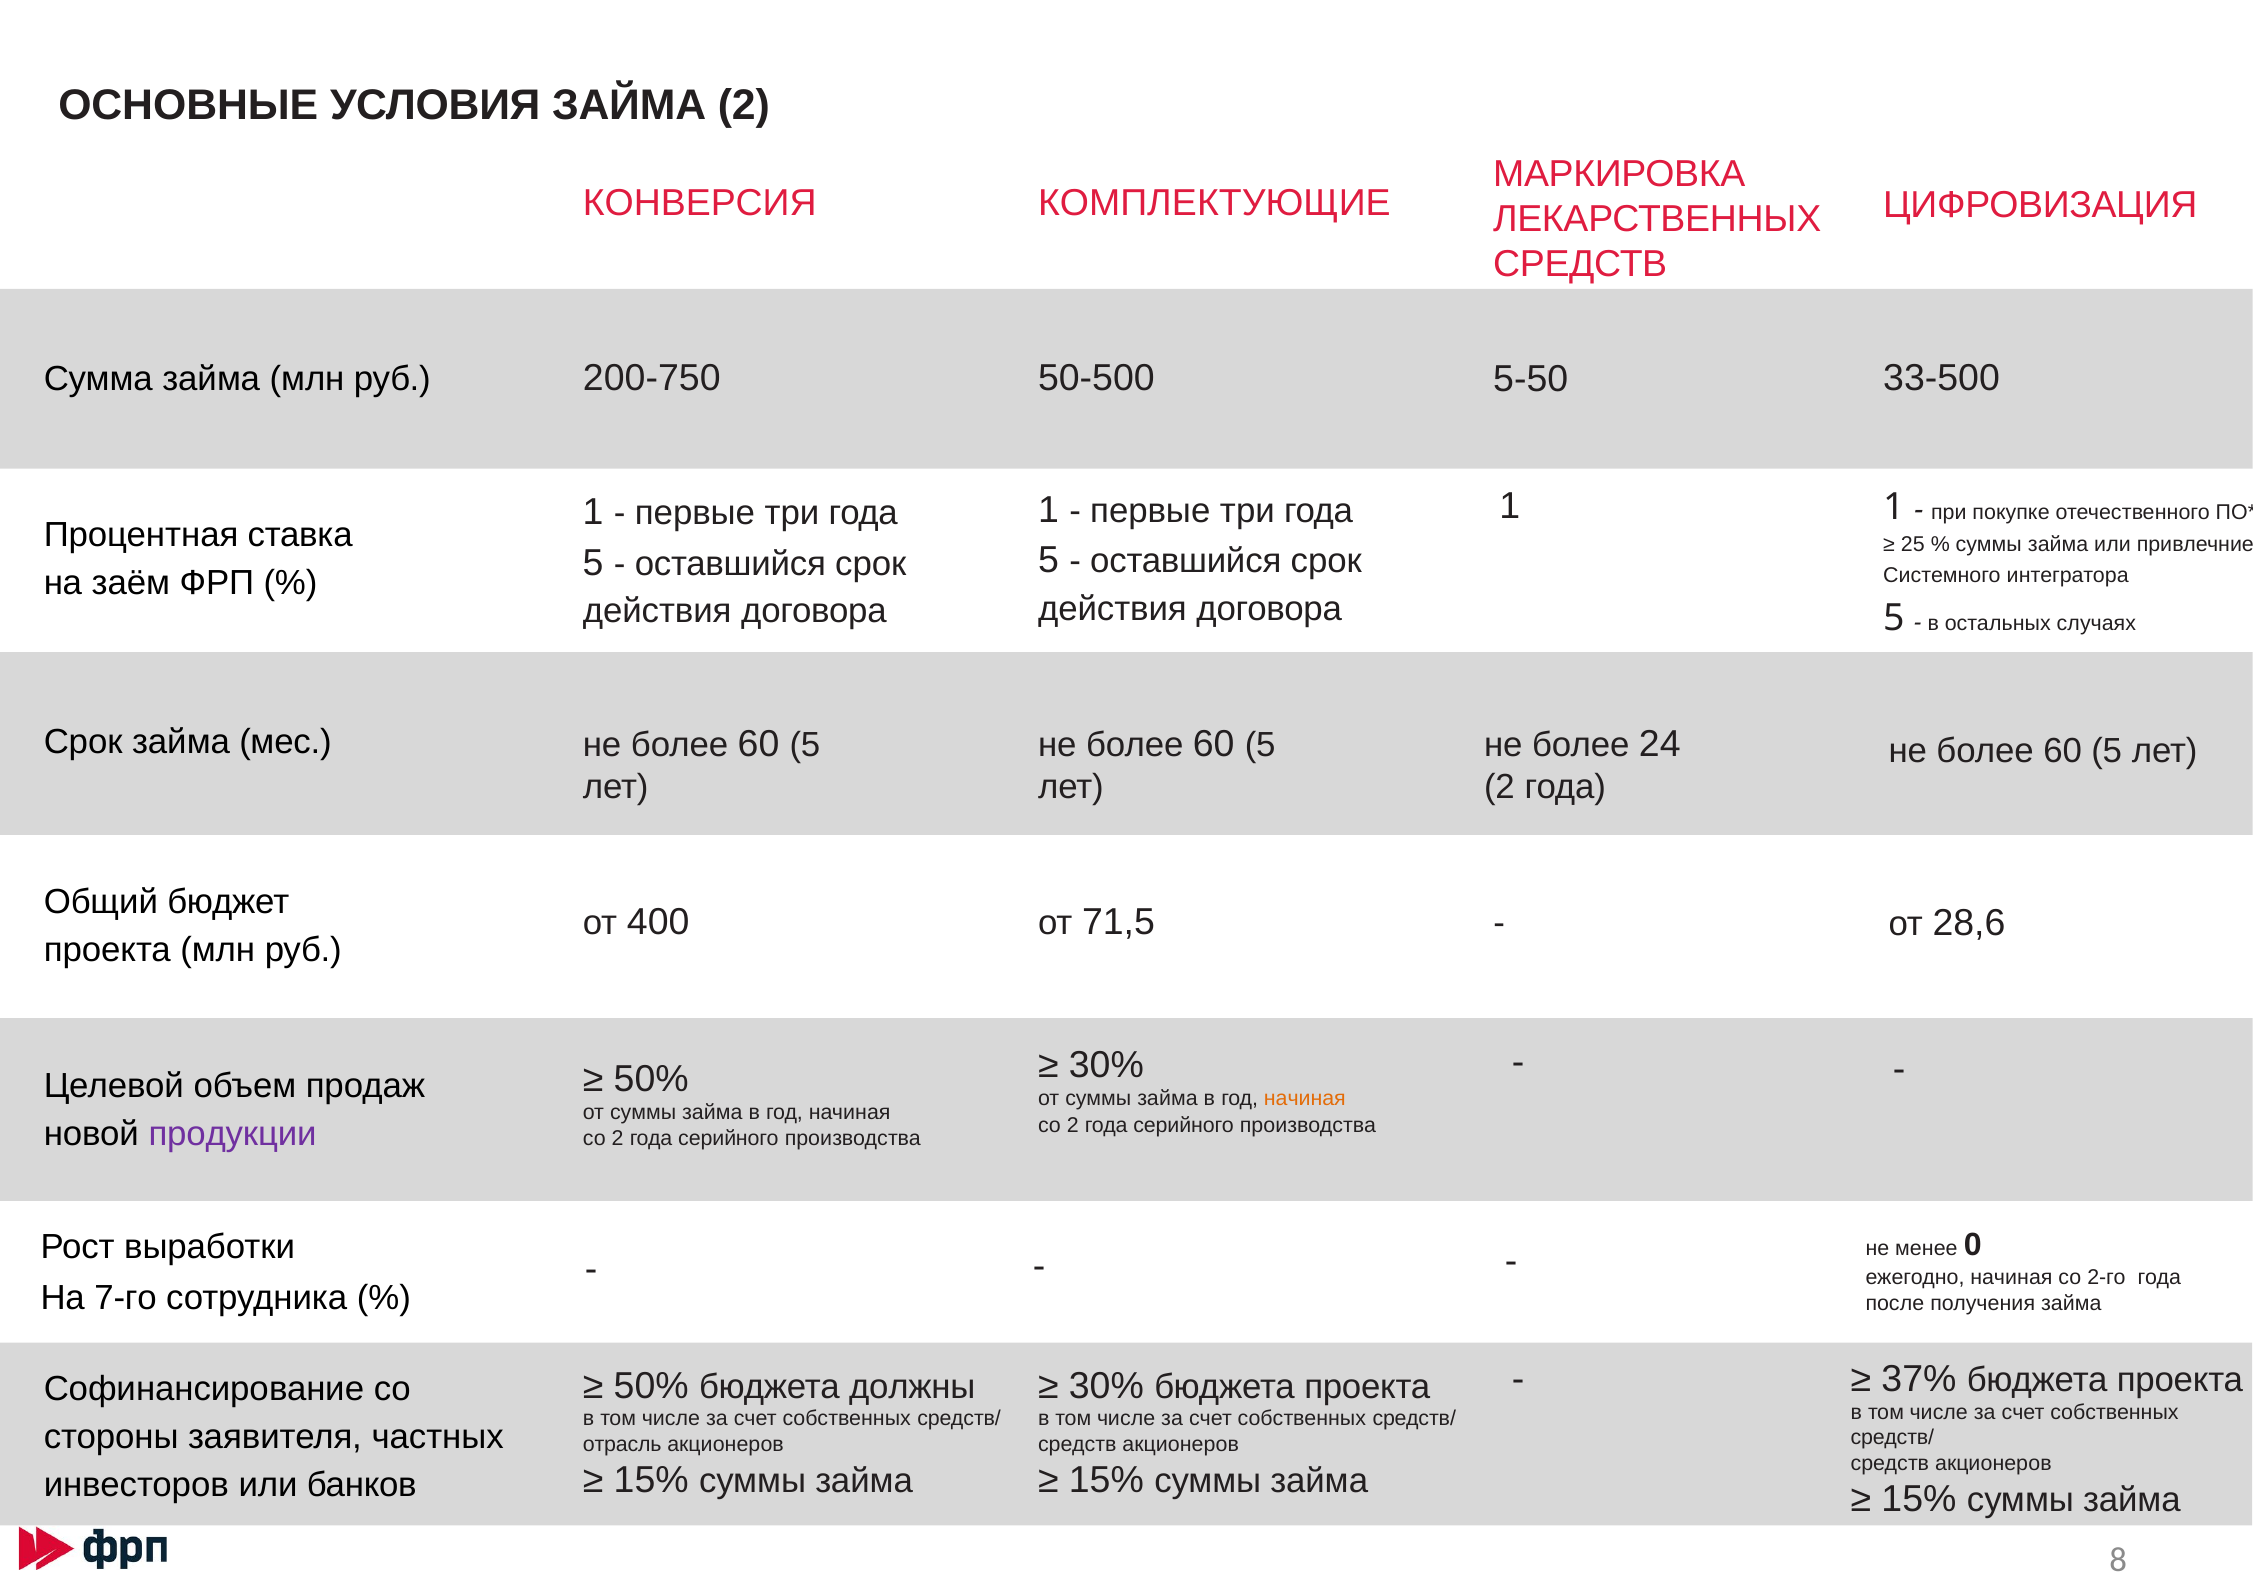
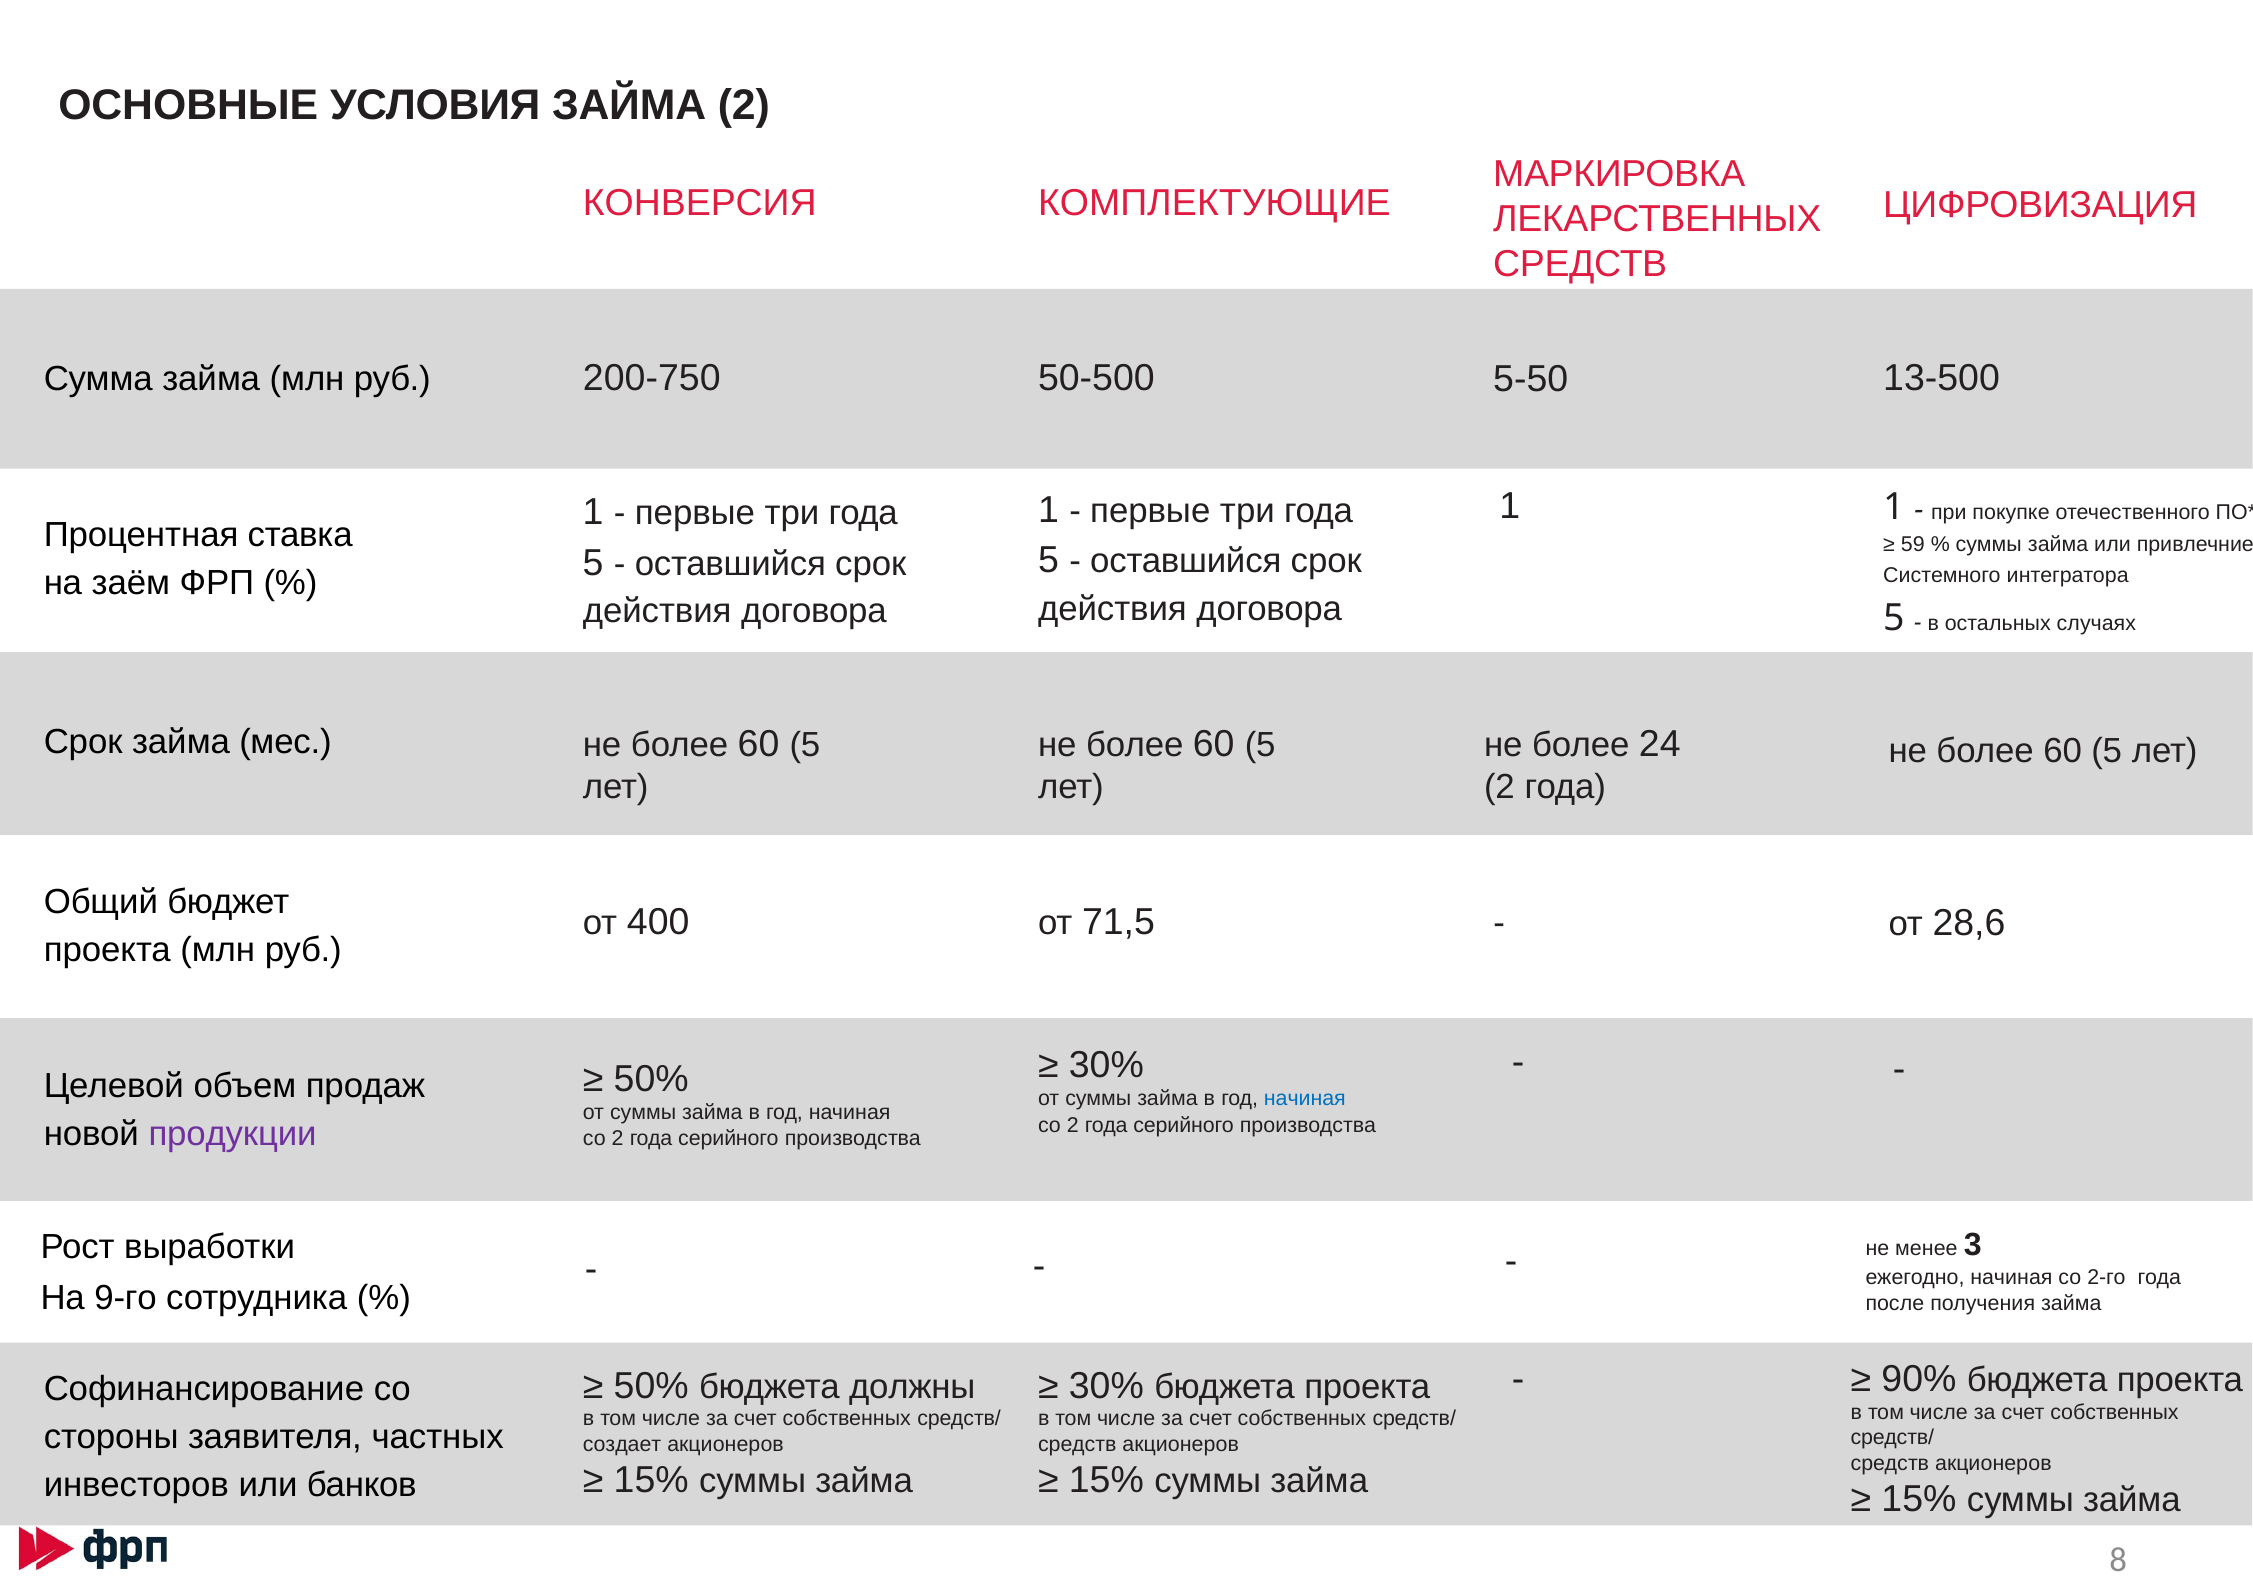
33-500: 33-500 -> 13-500
25: 25 -> 59
начиная at (1305, 1099) colour: orange -> blue
0: 0 -> 3
7-го: 7-го -> 9-го
37%: 37% -> 90%
отрасль: отрасль -> создает
